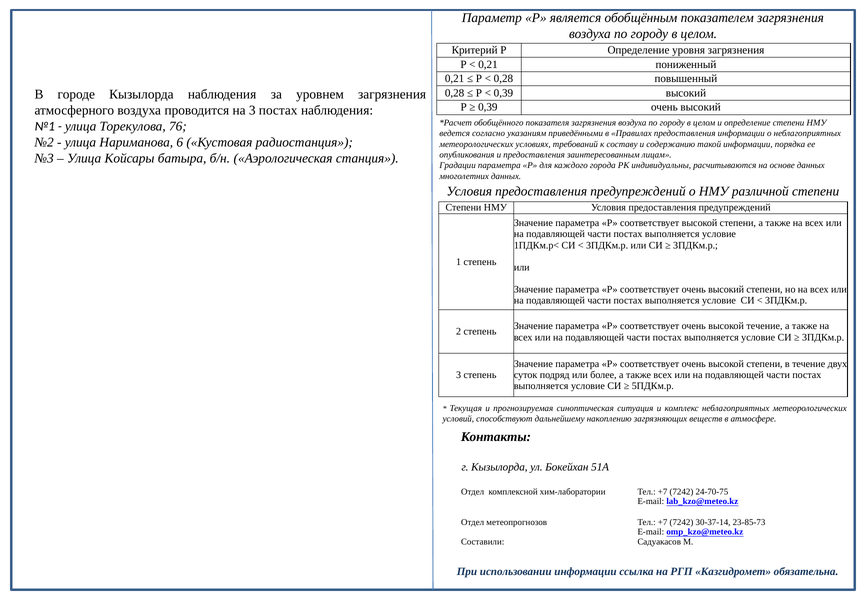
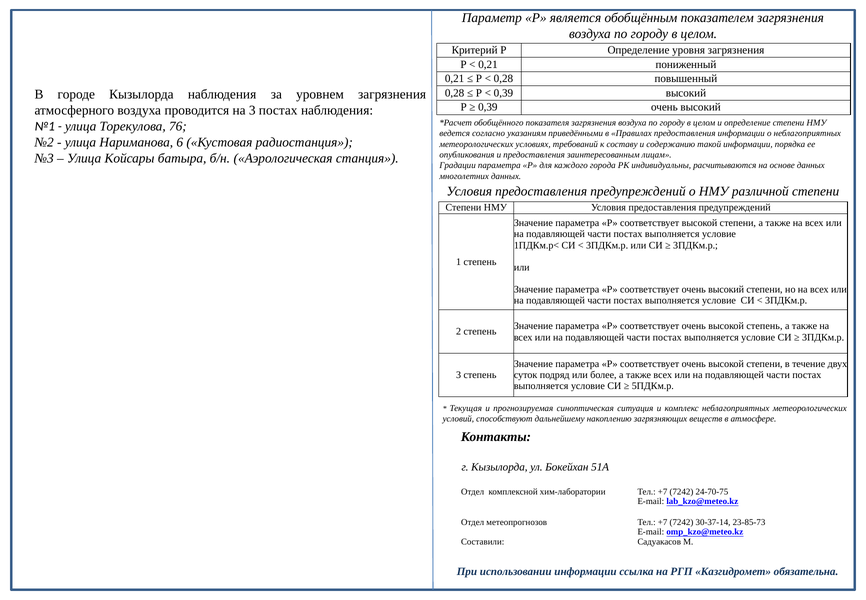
высокой течение: течение -> степень
